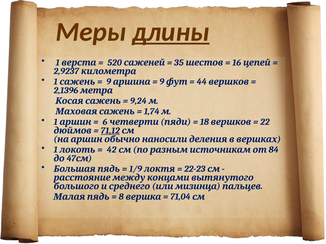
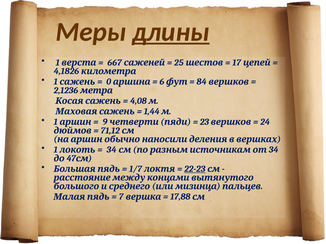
520: 520 -> 667
35: 35 -> 25
16: 16 -> 17
2,9237: 2,9237 -> 4,1826
9 at (109, 82): 9 -> 0
9 at (162, 82): 9 -> 6
44: 44 -> 84
2,1396: 2,1396 -> 2,1236
9,24: 9,24 -> 4,08
1,74: 1,74 -> 1,44
6: 6 -> 9
18: 18 -> 23
22: 22 -> 24
71,12 underline: present -> none
42 at (111, 150): 42 -> 34
84 at (274, 150): 84 -> 34
1/9: 1/9 -> 1/7
22-23 underline: none -> present
8: 8 -> 7
71,04: 71,04 -> 17,88
